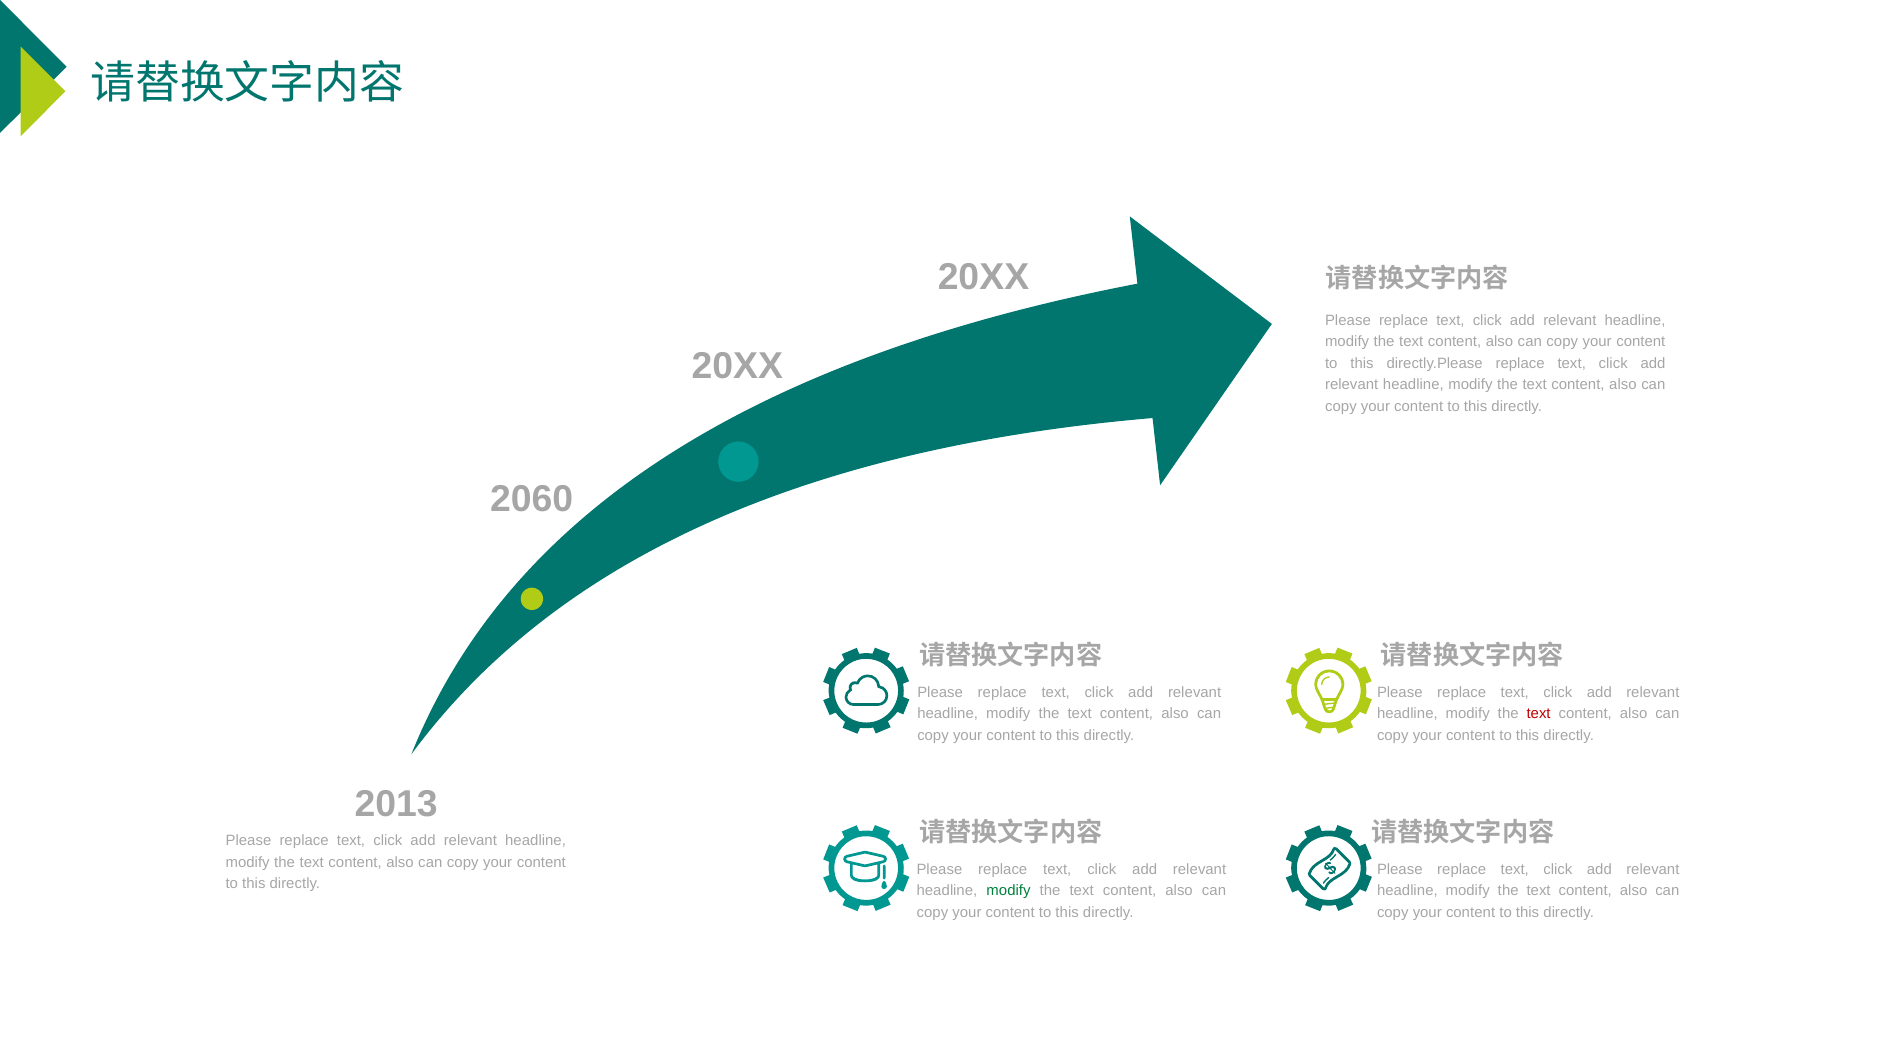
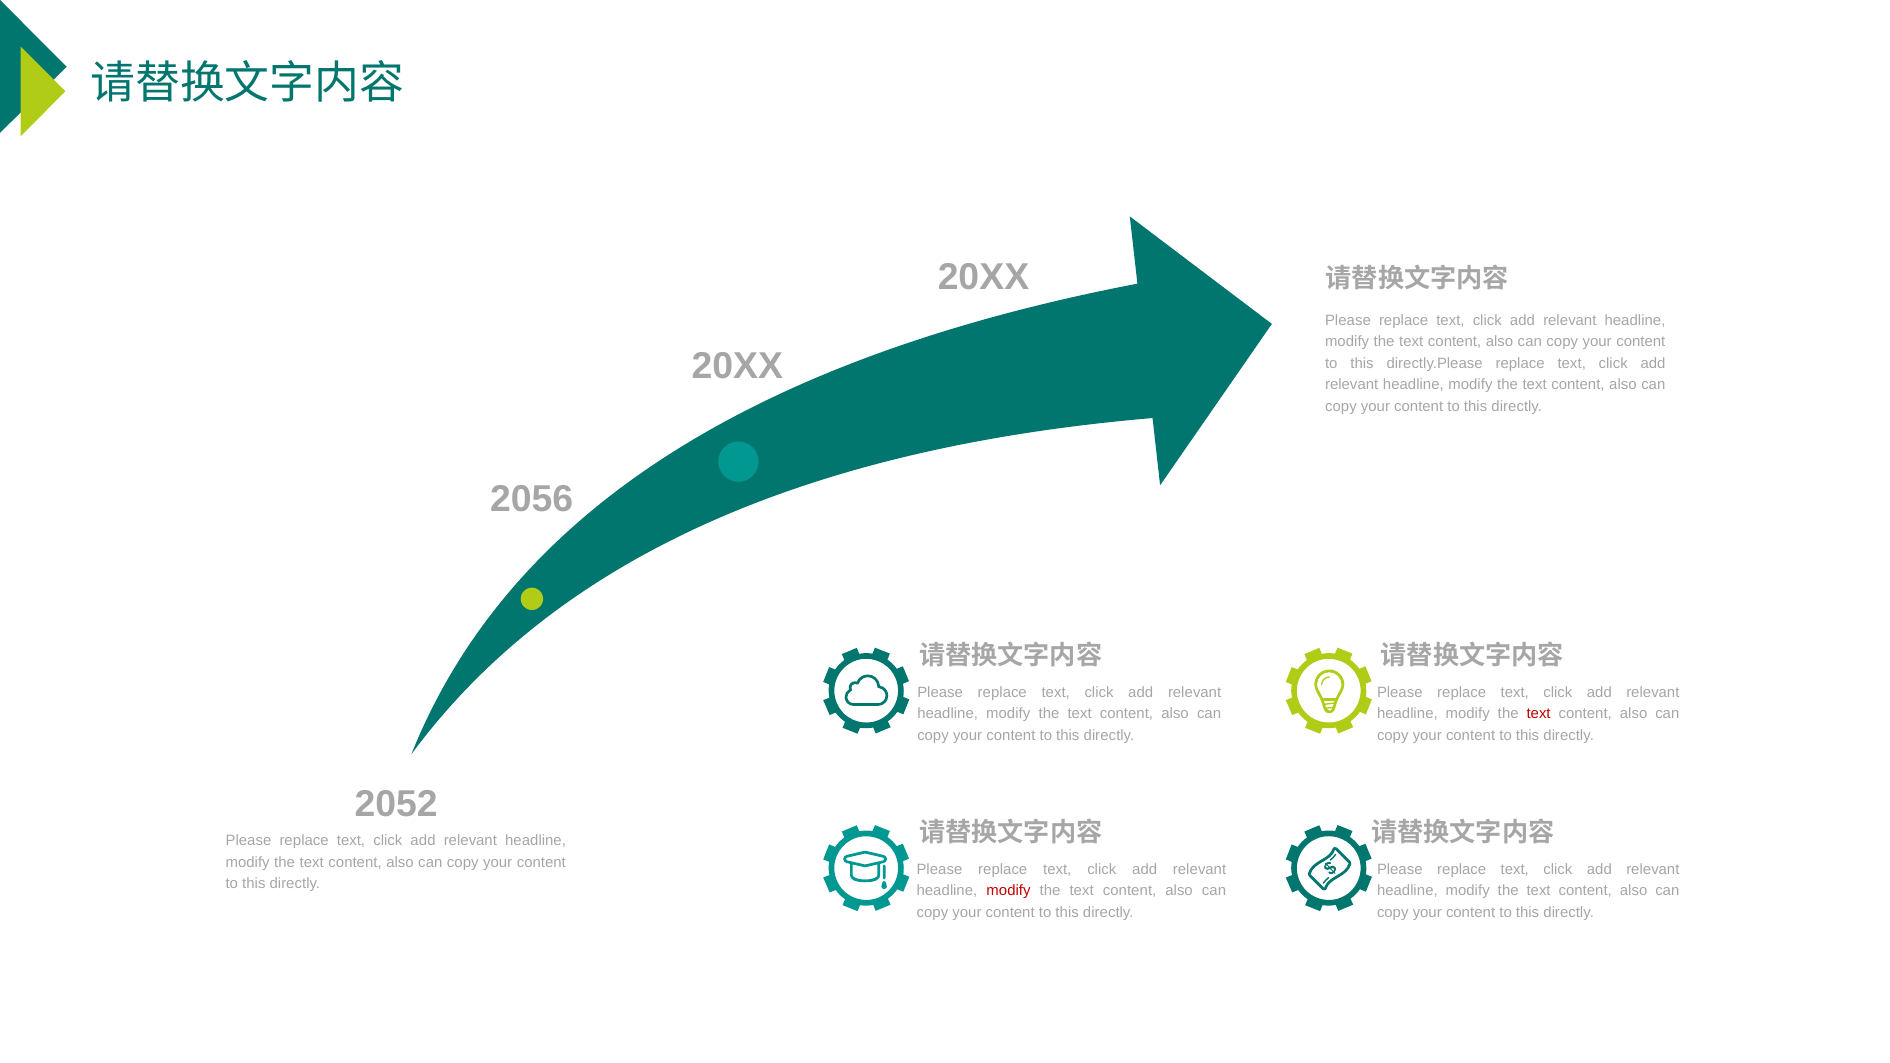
2060: 2060 -> 2056
2013: 2013 -> 2052
modify at (1009, 891) colour: green -> red
